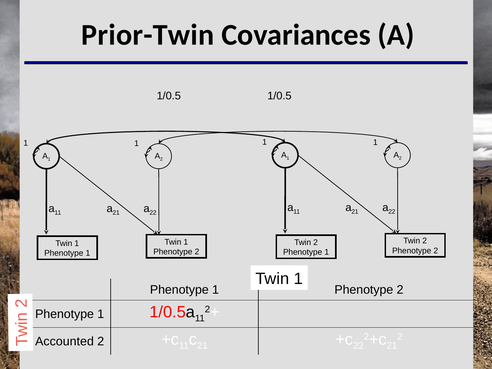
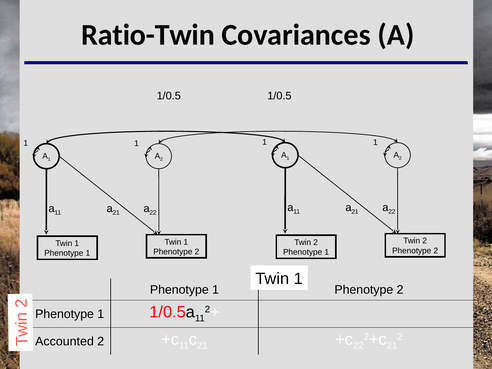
Prior-Twin: Prior-Twin -> Ratio-Twin
